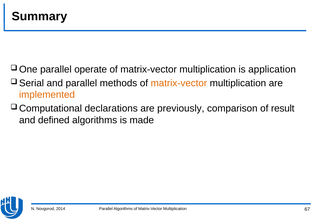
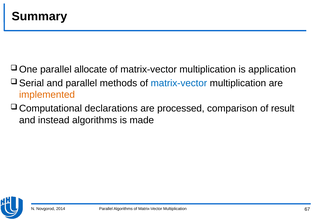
operate: operate -> allocate
matrix-vector at (179, 83) colour: orange -> blue
previously: previously -> processed
defined: defined -> instead
